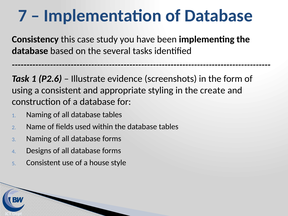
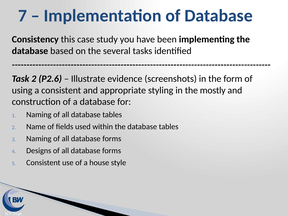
Task 1: 1 -> 2
create: create -> mostly
